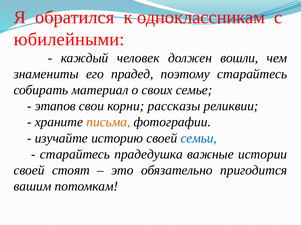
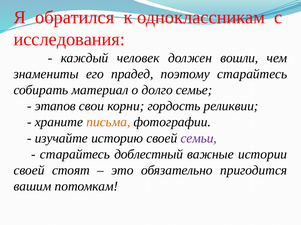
юбилейными: юбилейными -> исследования
своих: своих -> долго
рассказы: рассказы -> гордость
семьи colour: blue -> purple
прадедушка: прадедушка -> доблестный
